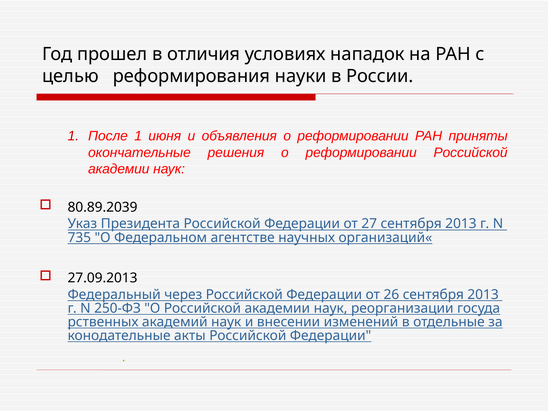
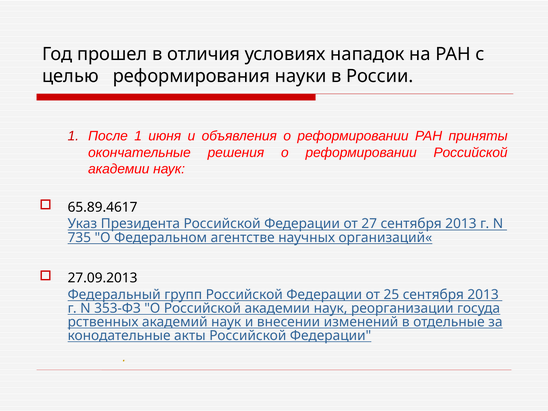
80.89.2039: 80.89.2039 -> 65.89.4617
через: через -> групп
26: 26 -> 25
250-ФЗ: 250-ФЗ -> 353-ФЗ
